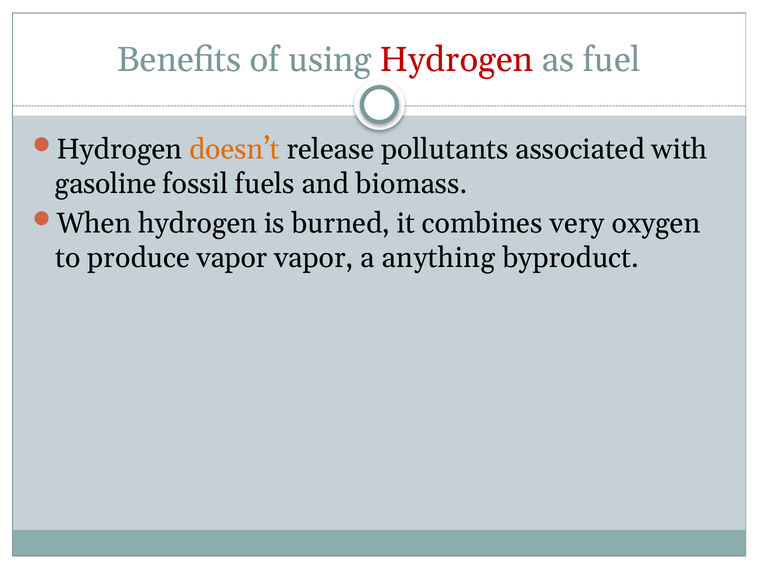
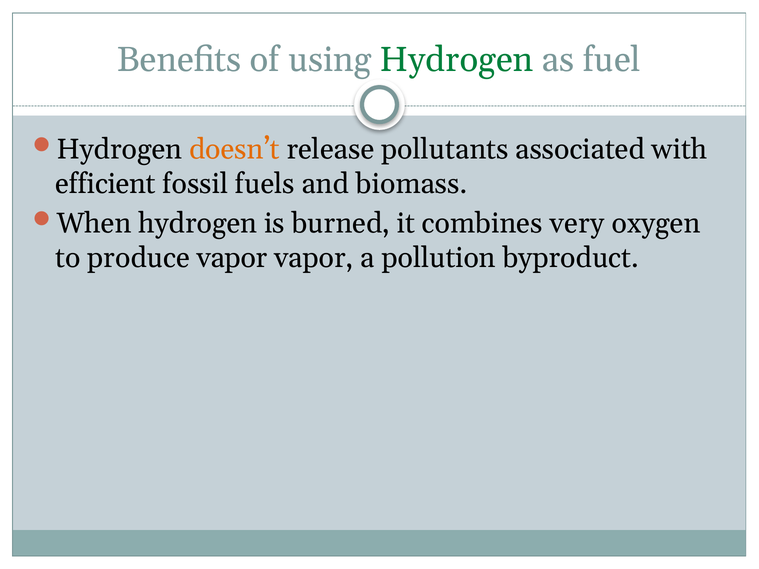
Hydrogen at (457, 60) colour: red -> green
gasoline: gasoline -> efficient
anything: anything -> pollution
